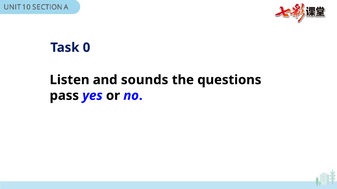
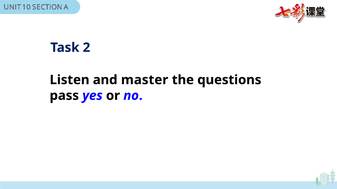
0: 0 -> 2
sounds: sounds -> master
